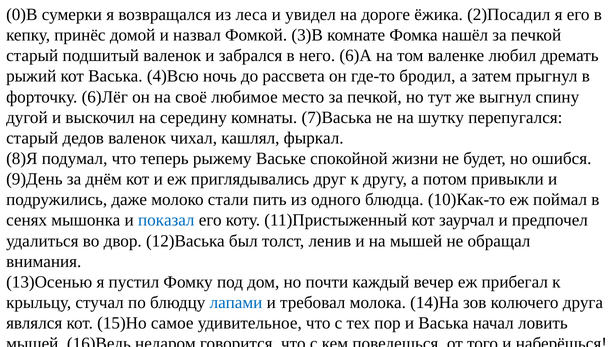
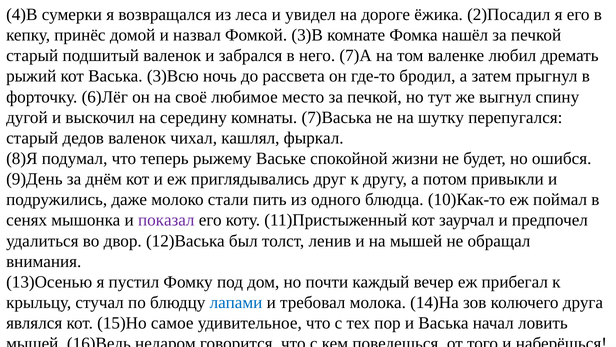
0)В: 0)В -> 4)В
6)А: 6)А -> 7)А
4)Всю: 4)Всю -> 3)Всю
показал colour: blue -> purple
